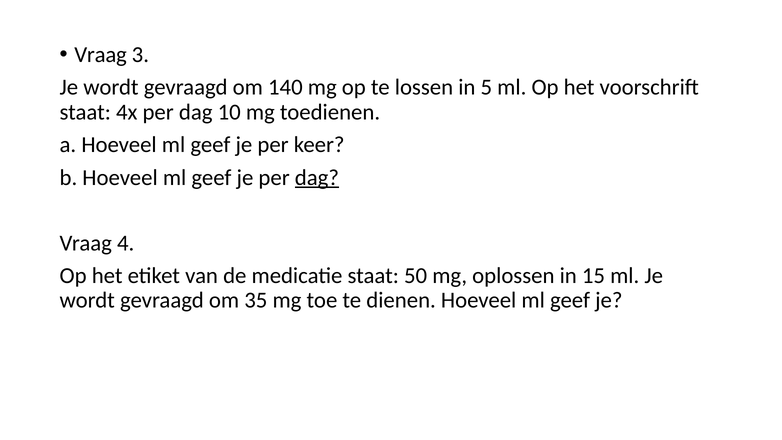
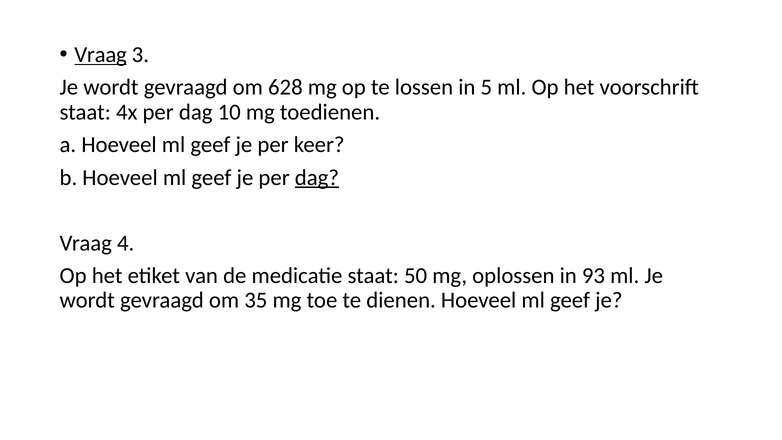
Vraag at (101, 55) underline: none -> present
140: 140 -> 628
15: 15 -> 93
